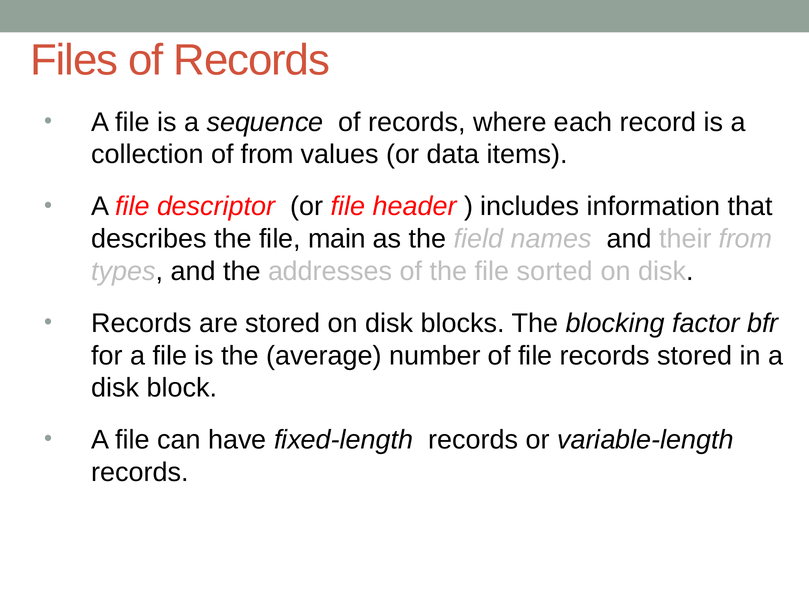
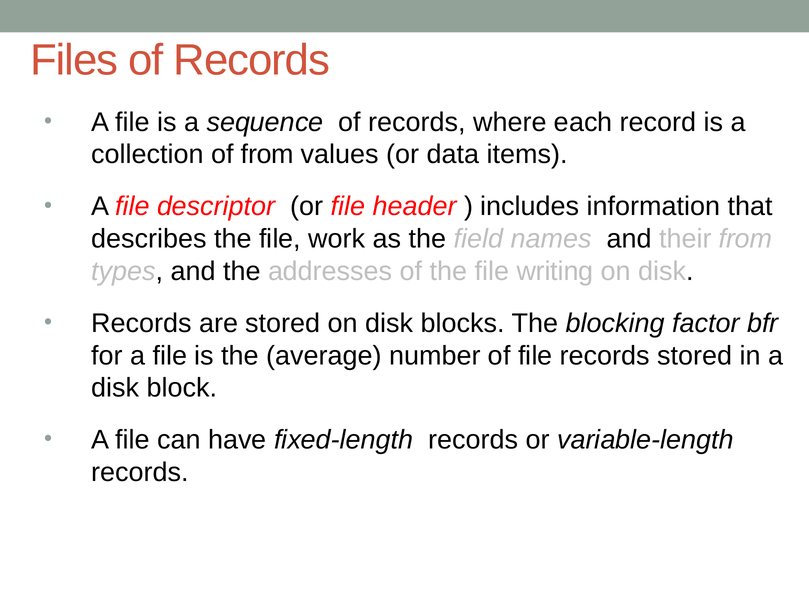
main: main -> work
sorted: sorted -> writing
